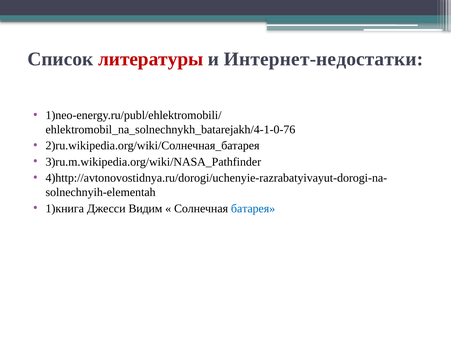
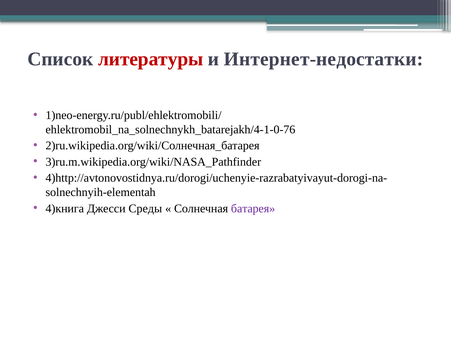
1)книга: 1)книга -> 4)книга
Видим: Видим -> Среды
батарея colour: blue -> purple
